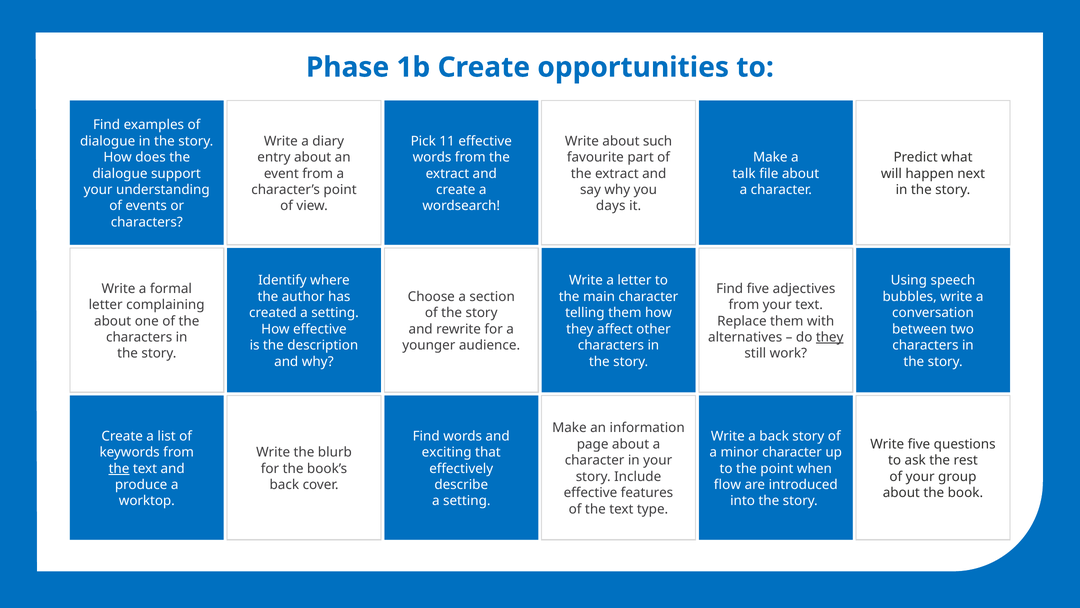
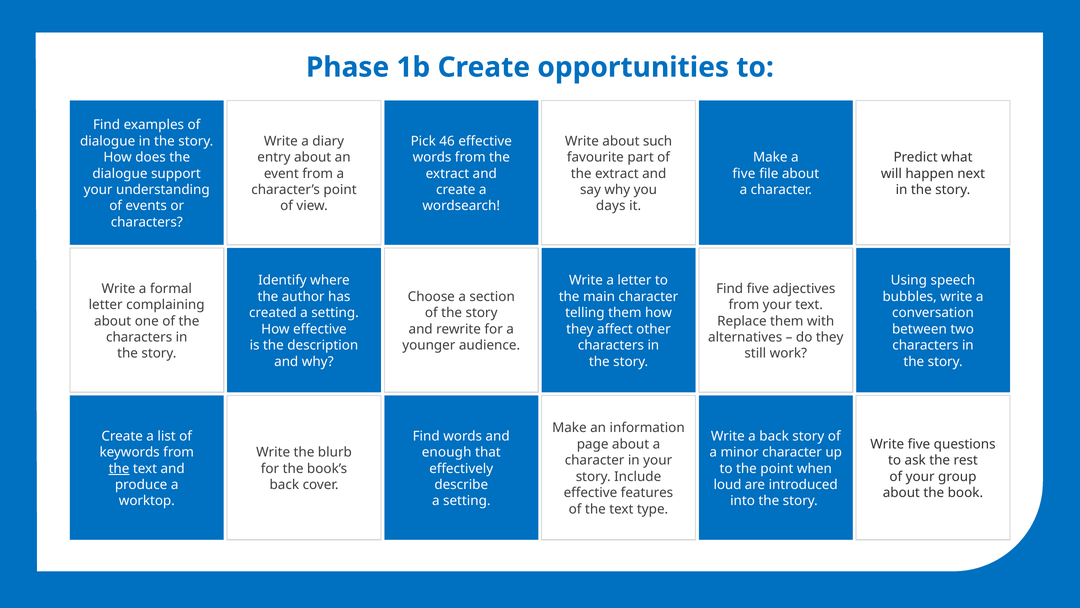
11: 11 -> 46
talk at (744, 173): talk -> five
they at (830, 337) underline: present -> none
exciting: exciting -> enough
flow: flow -> loud
